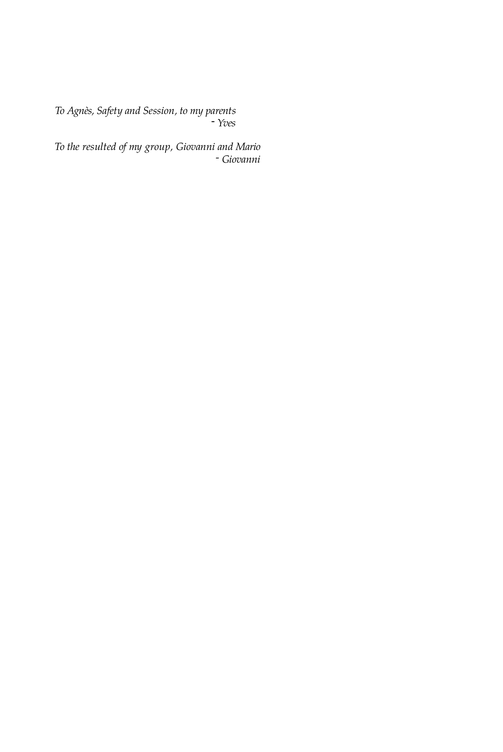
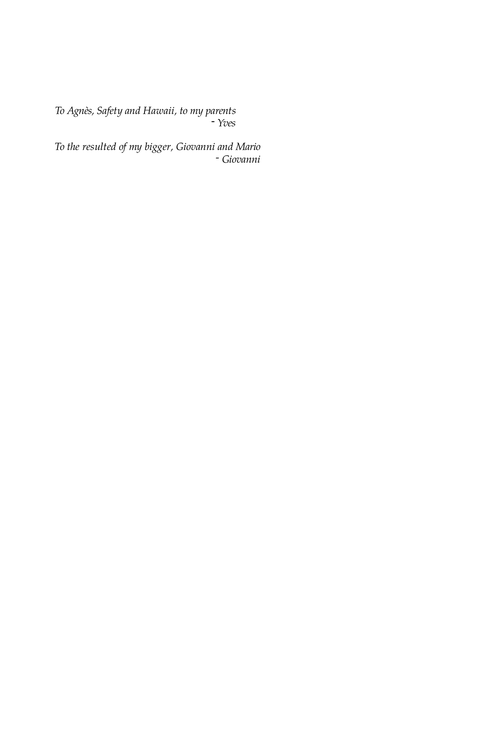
Session: Session -> Hawaii
group: group -> bigger
